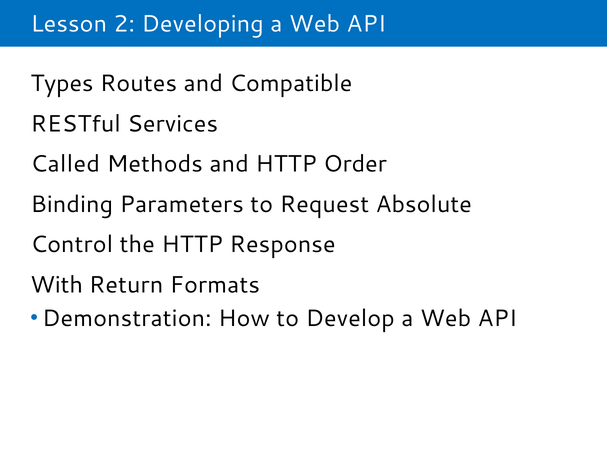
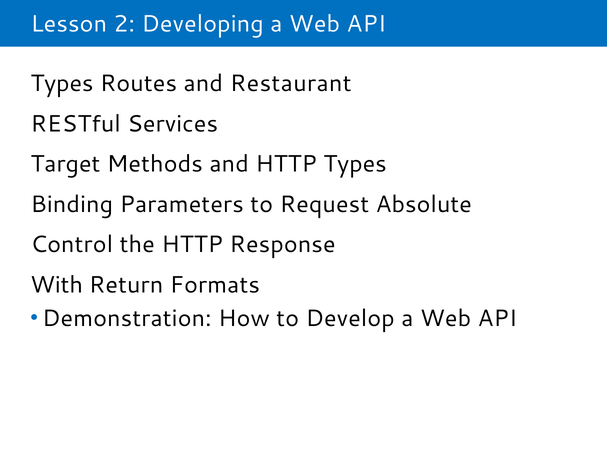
Compatible: Compatible -> Restaurant
Called: Called -> Target
HTTP Order: Order -> Types
